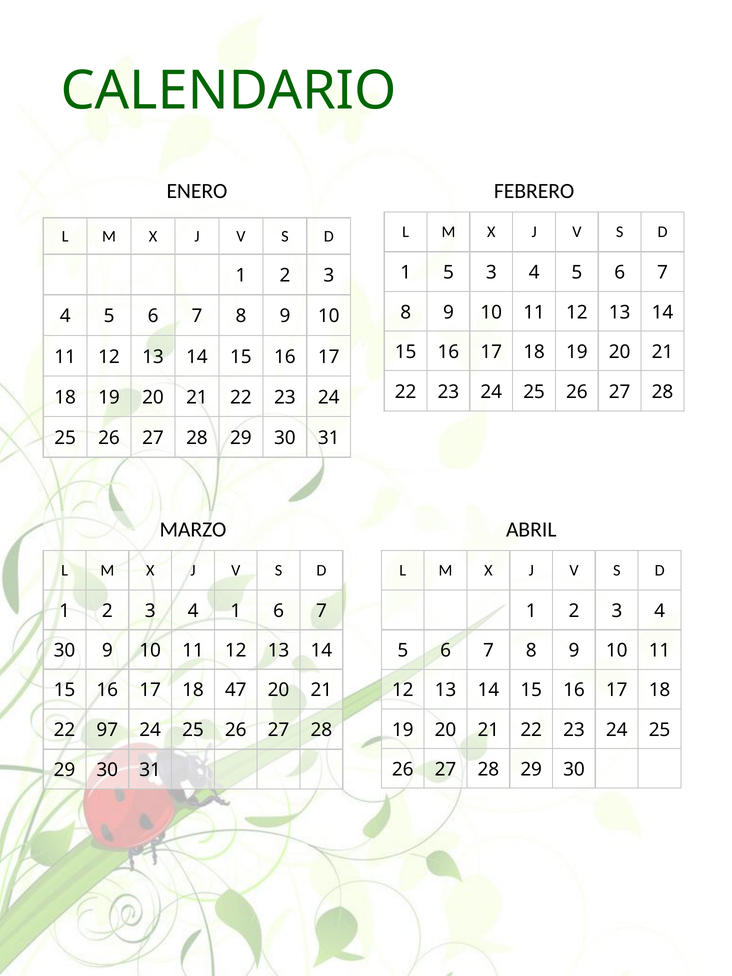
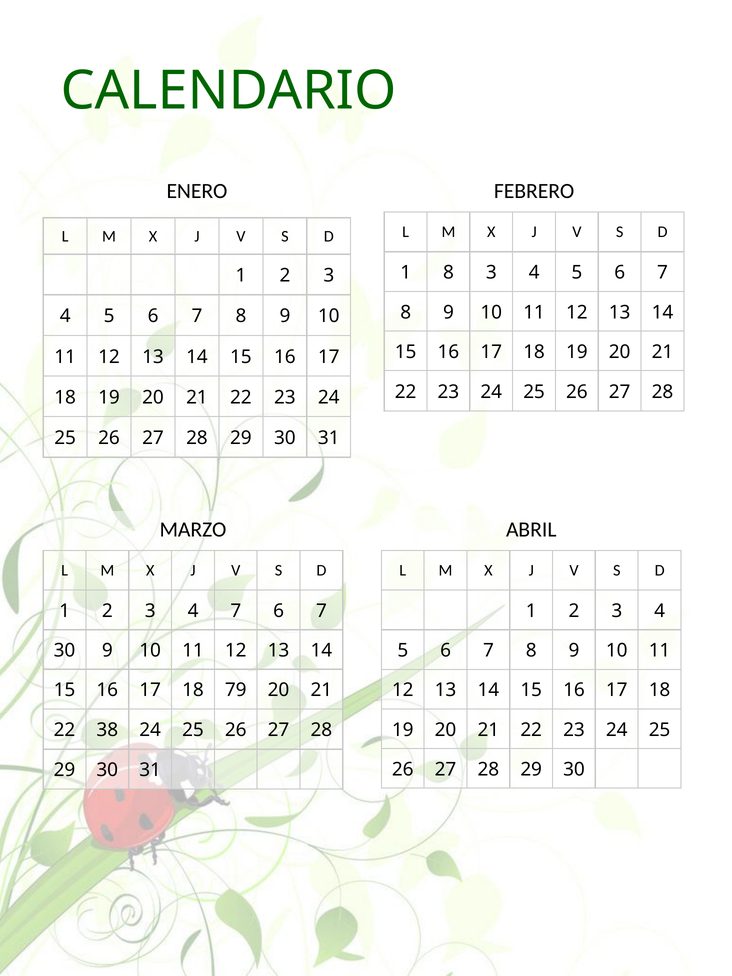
1 5: 5 -> 8
4 1: 1 -> 7
47: 47 -> 79
97: 97 -> 38
